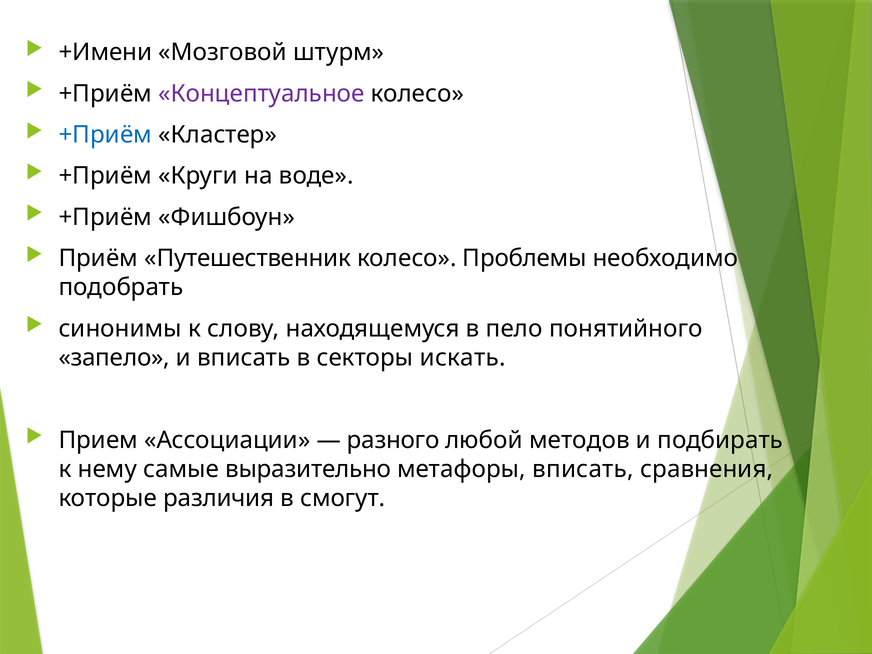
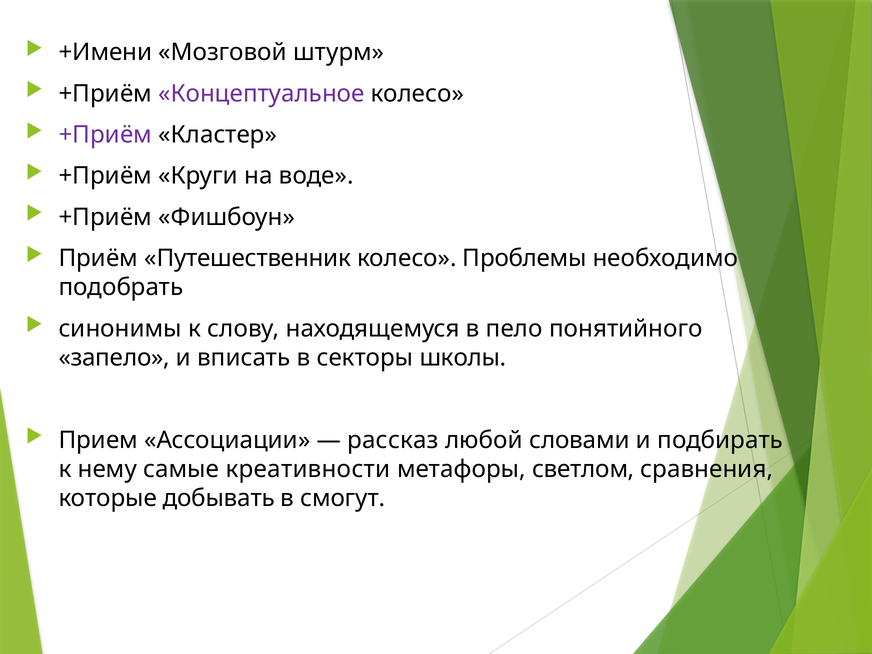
+Приём at (105, 135) colour: blue -> purple
искать: искать -> школы
разного: разного -> рассказ
методов: методов -> словами
выразительно: выразительно -> креативности
метафоры вписать: вписать -> светлом
различия: различия -> добывать
